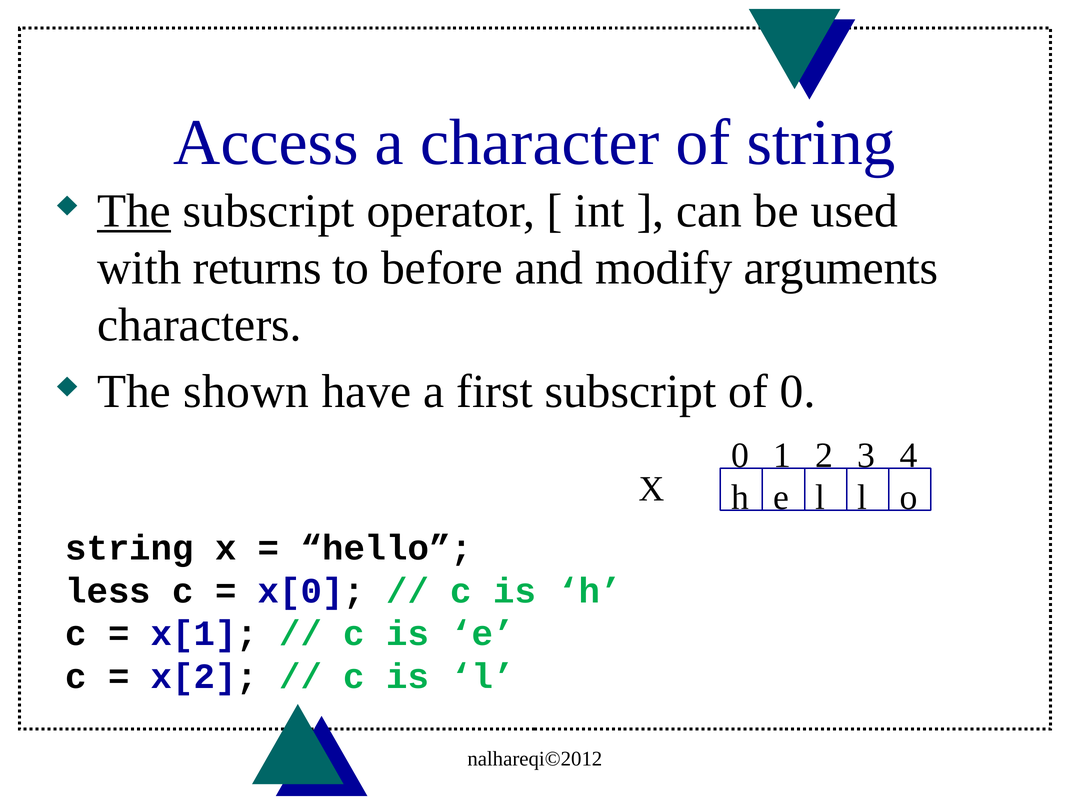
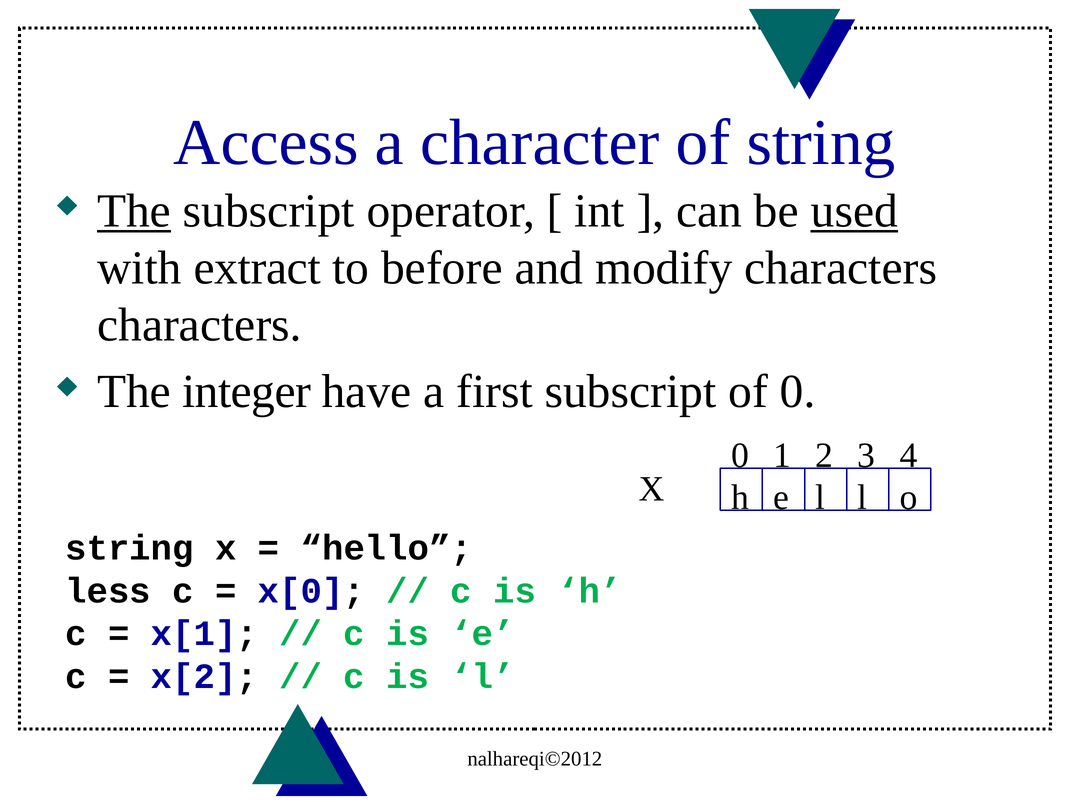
used underline: none -> present
returns: returns -> extract
modify arguments: arguments -> characters
shown: shown -> integer
